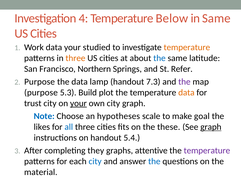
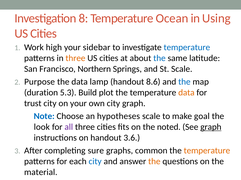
4: 4 -> 8
Below: Below -> Ocean
in Same: Same -> Using
Work data: data -> high
studied: studied -> sidebar
temperature at (187, 47) colour: orange -> blue
St Refer: Refer -> Scale
7.3: 7.3 -> 8.6
the at (184, 82) colour: purple -> blue
purpose at (41, 93): purpose -> duration
your at (78, 104) underline: present -> none
likes: likes -> look
all colour: blue -> purple
these: these -> noted
5.4: 5.4 -> 3.6
they: they -> sure
attentive: attentive -> common
temperature at (207, 151) colour: purple -> orange
the at (154, 162) colour: blue -> orange
